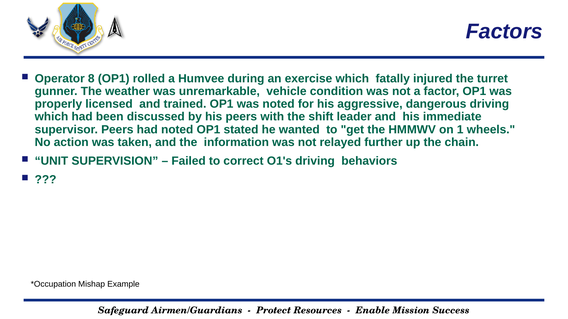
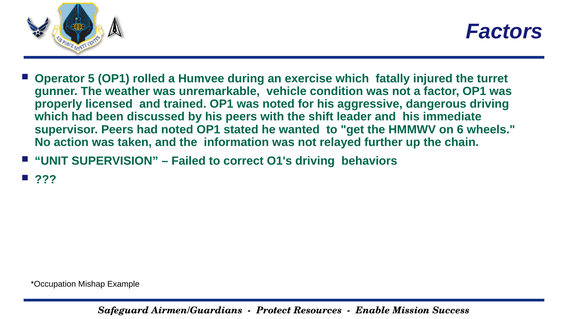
8: 8 -> 5
1: 1 -> 6
